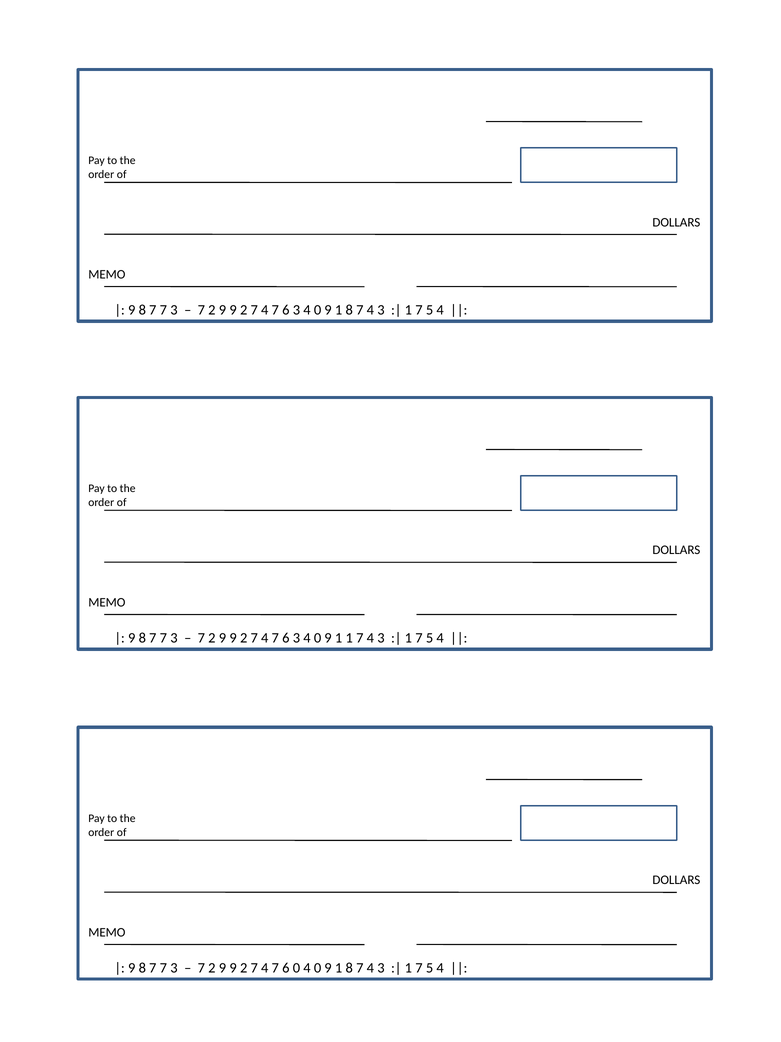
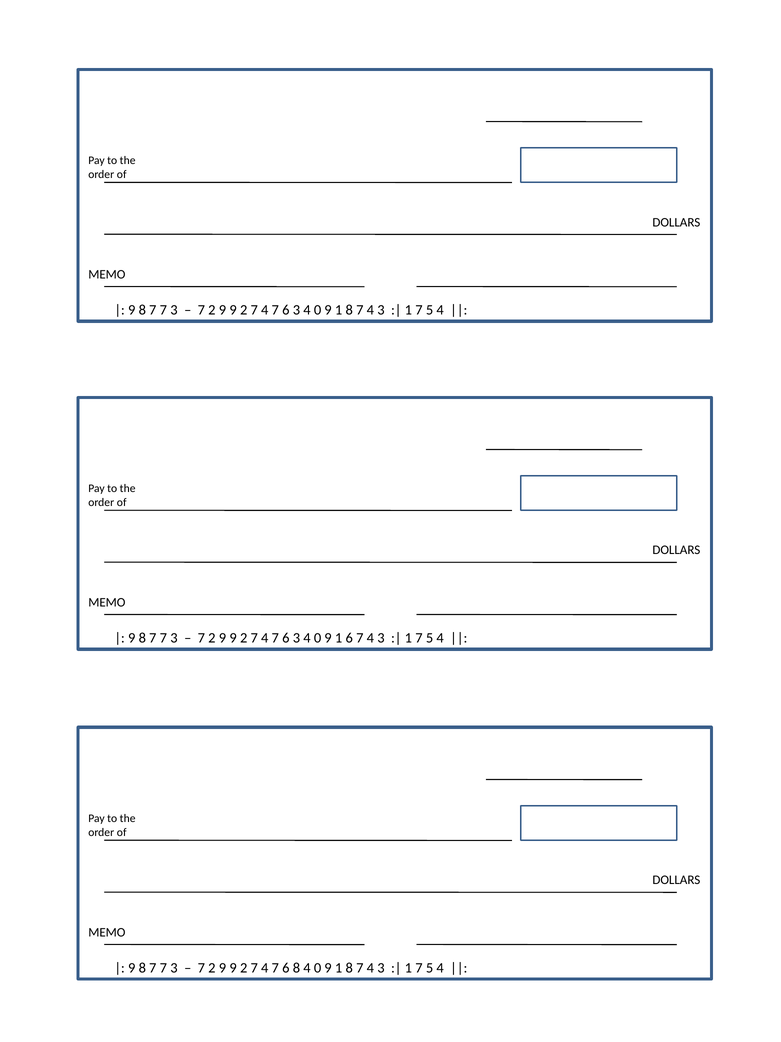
1 1: 1 -> 6
6 0: 0 -> 8
